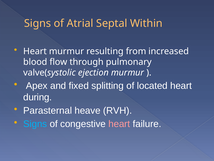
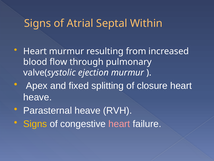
located: located -> closure
during at (38, 97): during -> heave
Signs at (35, 124) colour: light blue -> yellow
